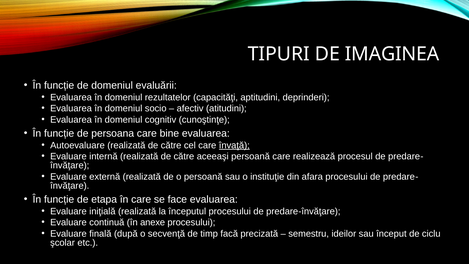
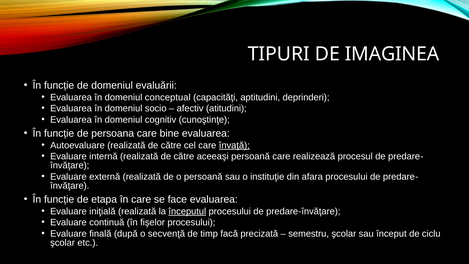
rezultatelor: rezultatelor -> conceptual
începutul underline: none -> present
anexe: anexe -> fişelor
semestru ideilor: ideilor -> şcolar
